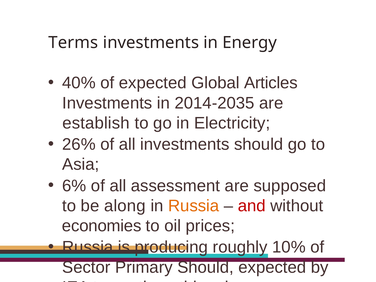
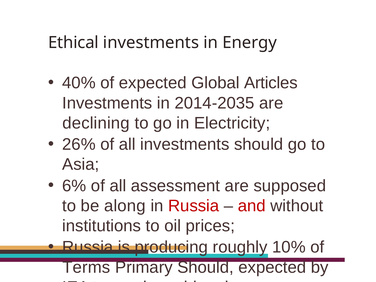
Terms: Terms -> Ethical
establish: establish -> declining
Russia at (194, 206) colour: orange -> red
economies: economies -> institutions
Sector: Sector -> Terms
